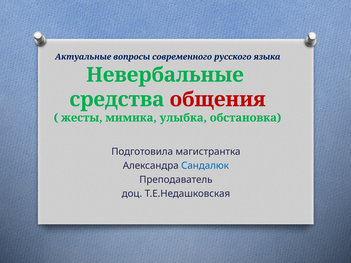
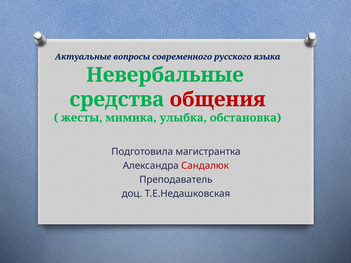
Сандалюк colour: blue -> red
